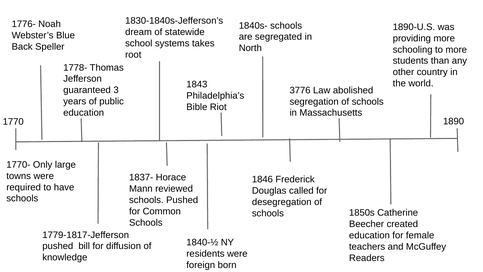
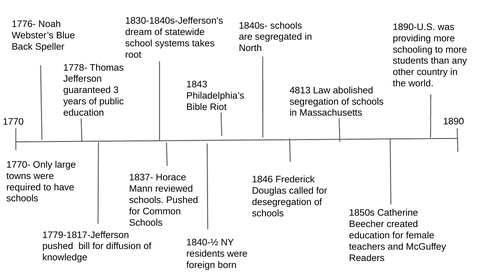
3776: 3776 -> 4813
